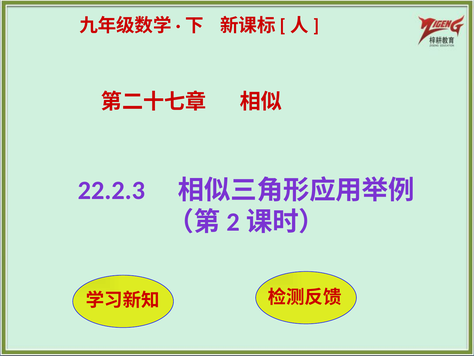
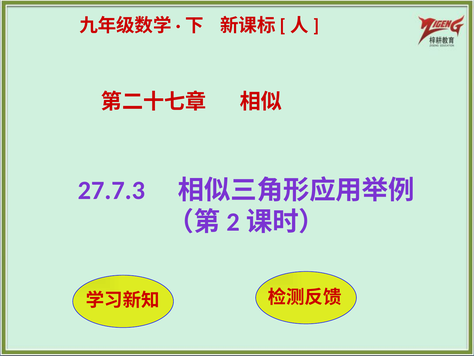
22.2.3: 22.2.3 -> 27.7.3
